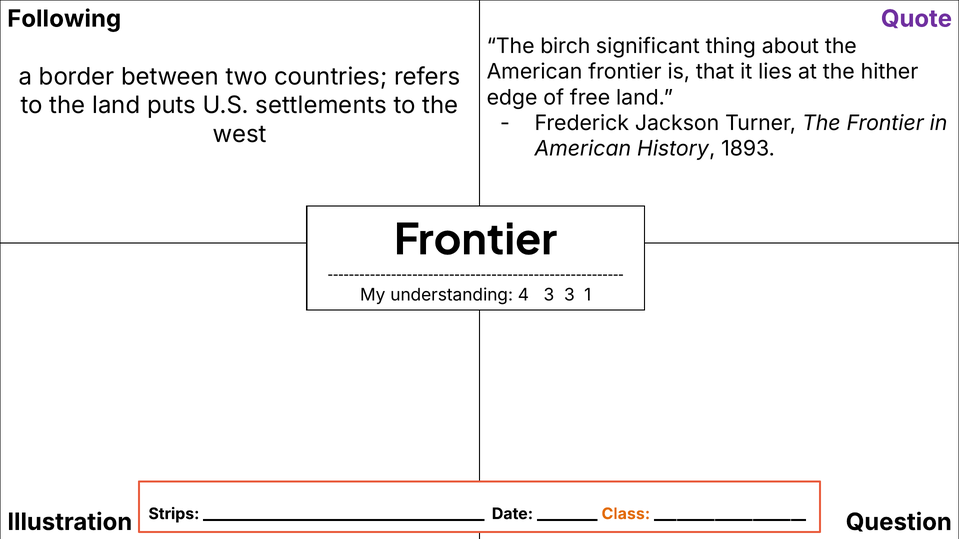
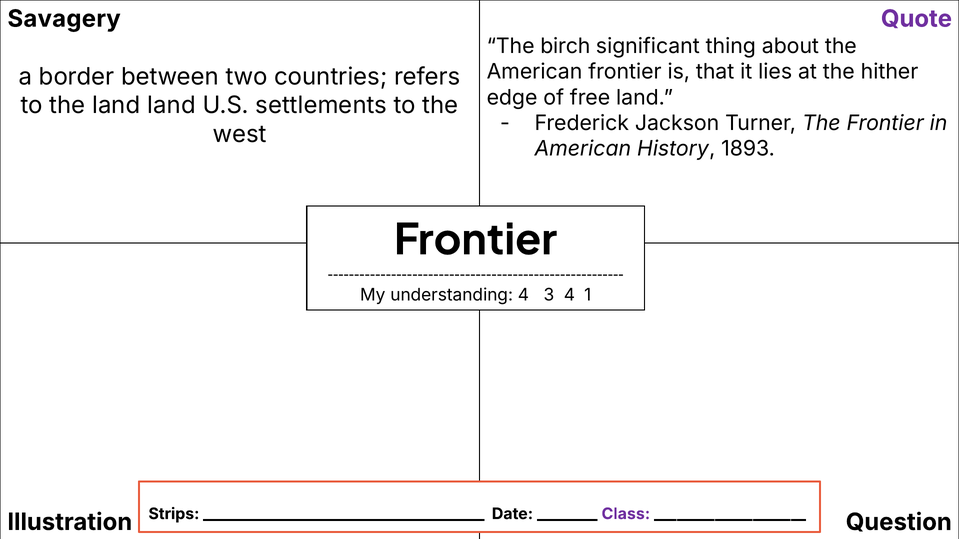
Following: Following -> Savagery
land puts: puts -> land
3 3: 3 -> 4
Class colour: orange -> purple
